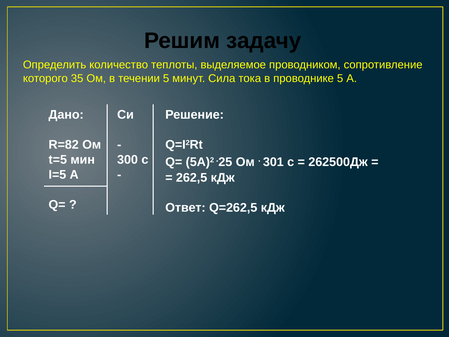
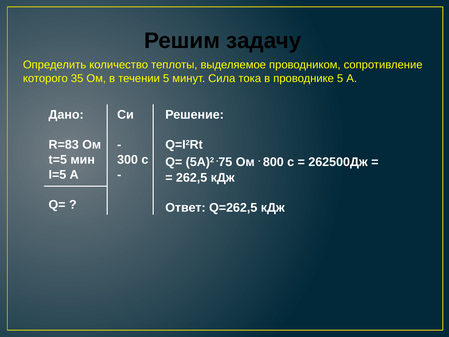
R=82: R=82 -> R=83
25: 25 -> 75
301: 301 -> 800
